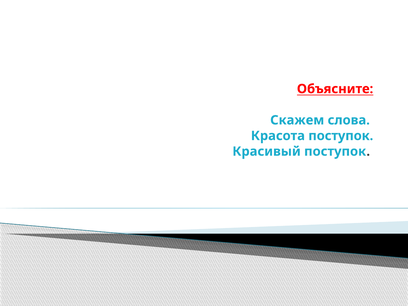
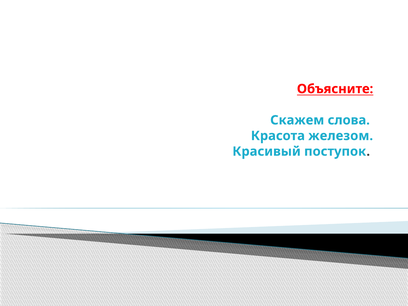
Красота поступок: поступок -> железом
